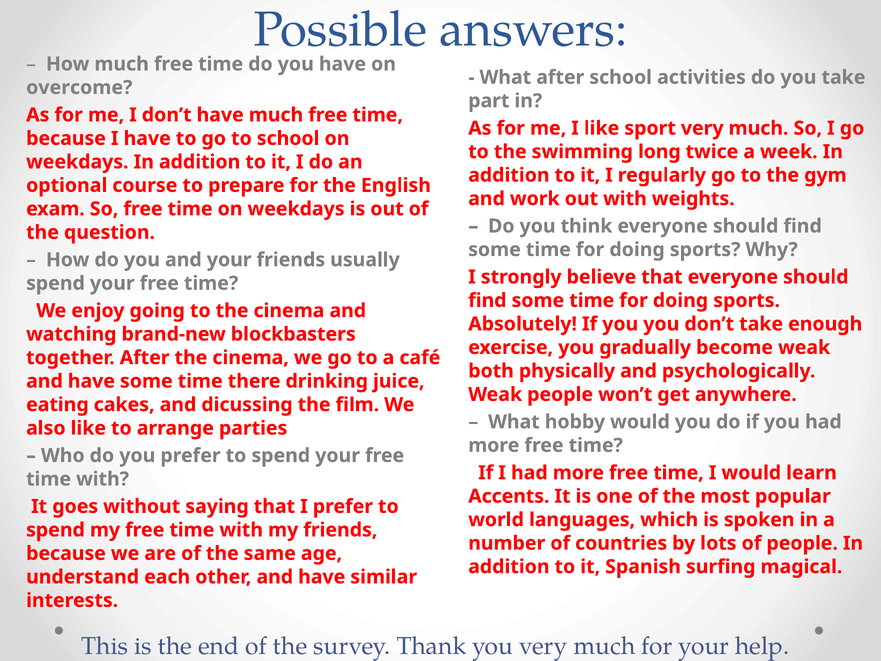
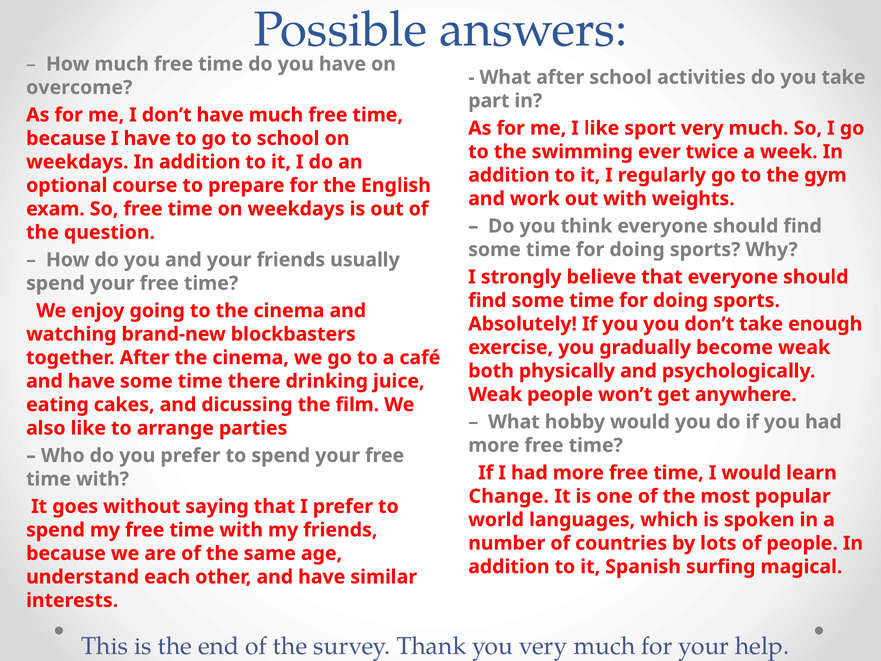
long: long -> ever
Accents: Accents -> Change
